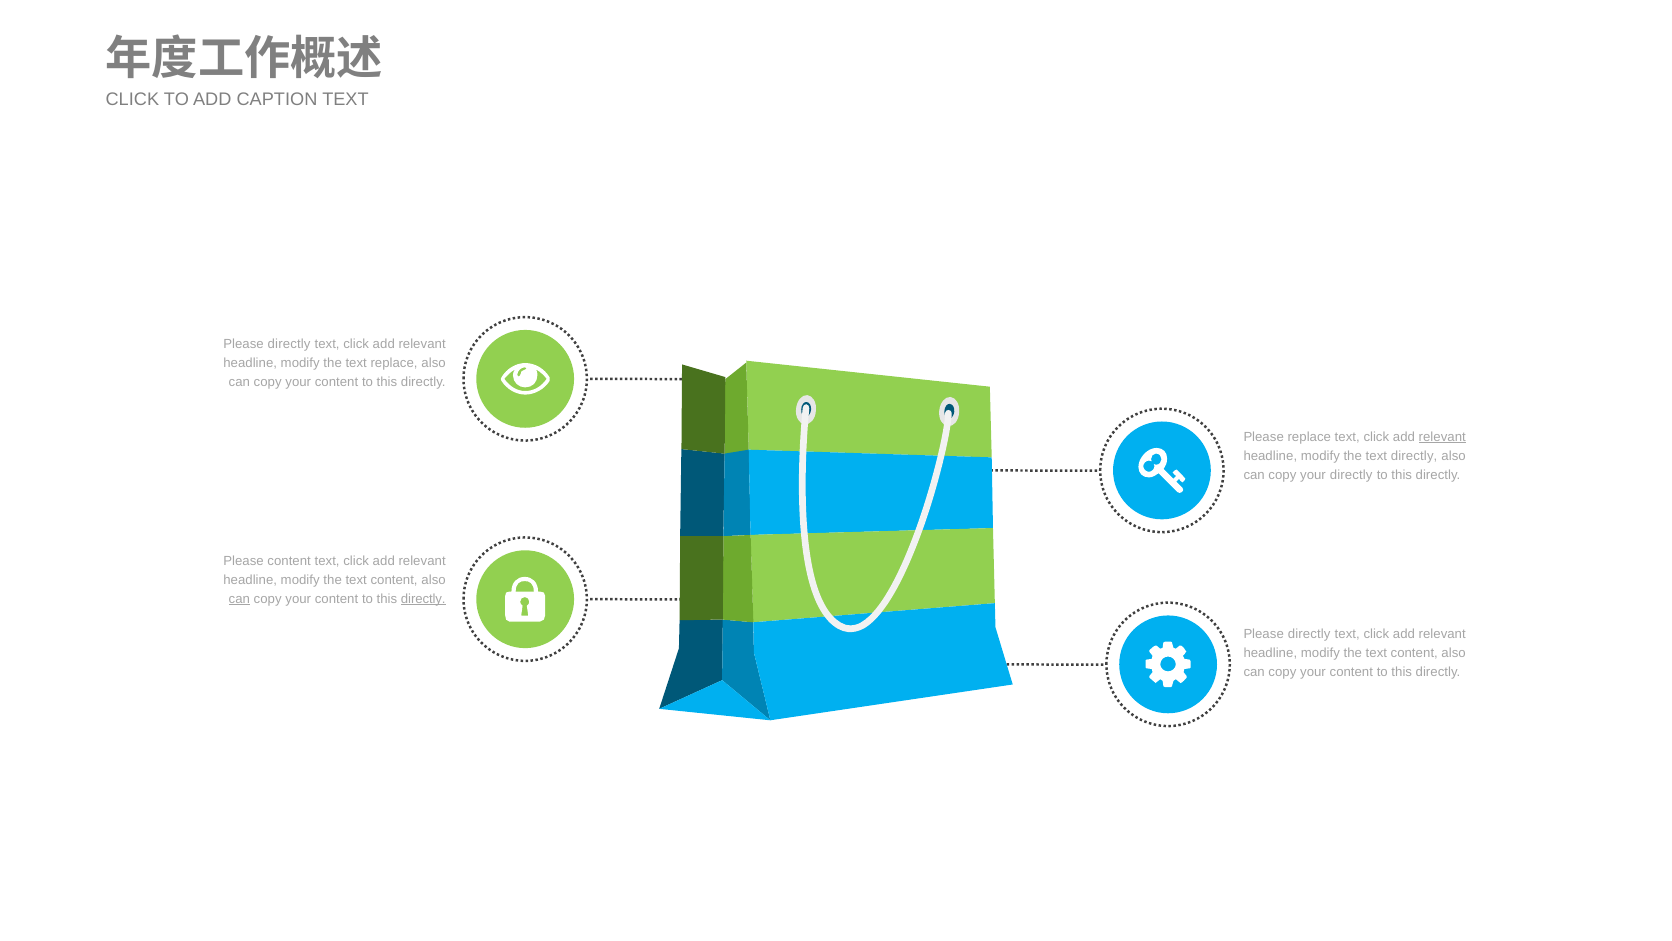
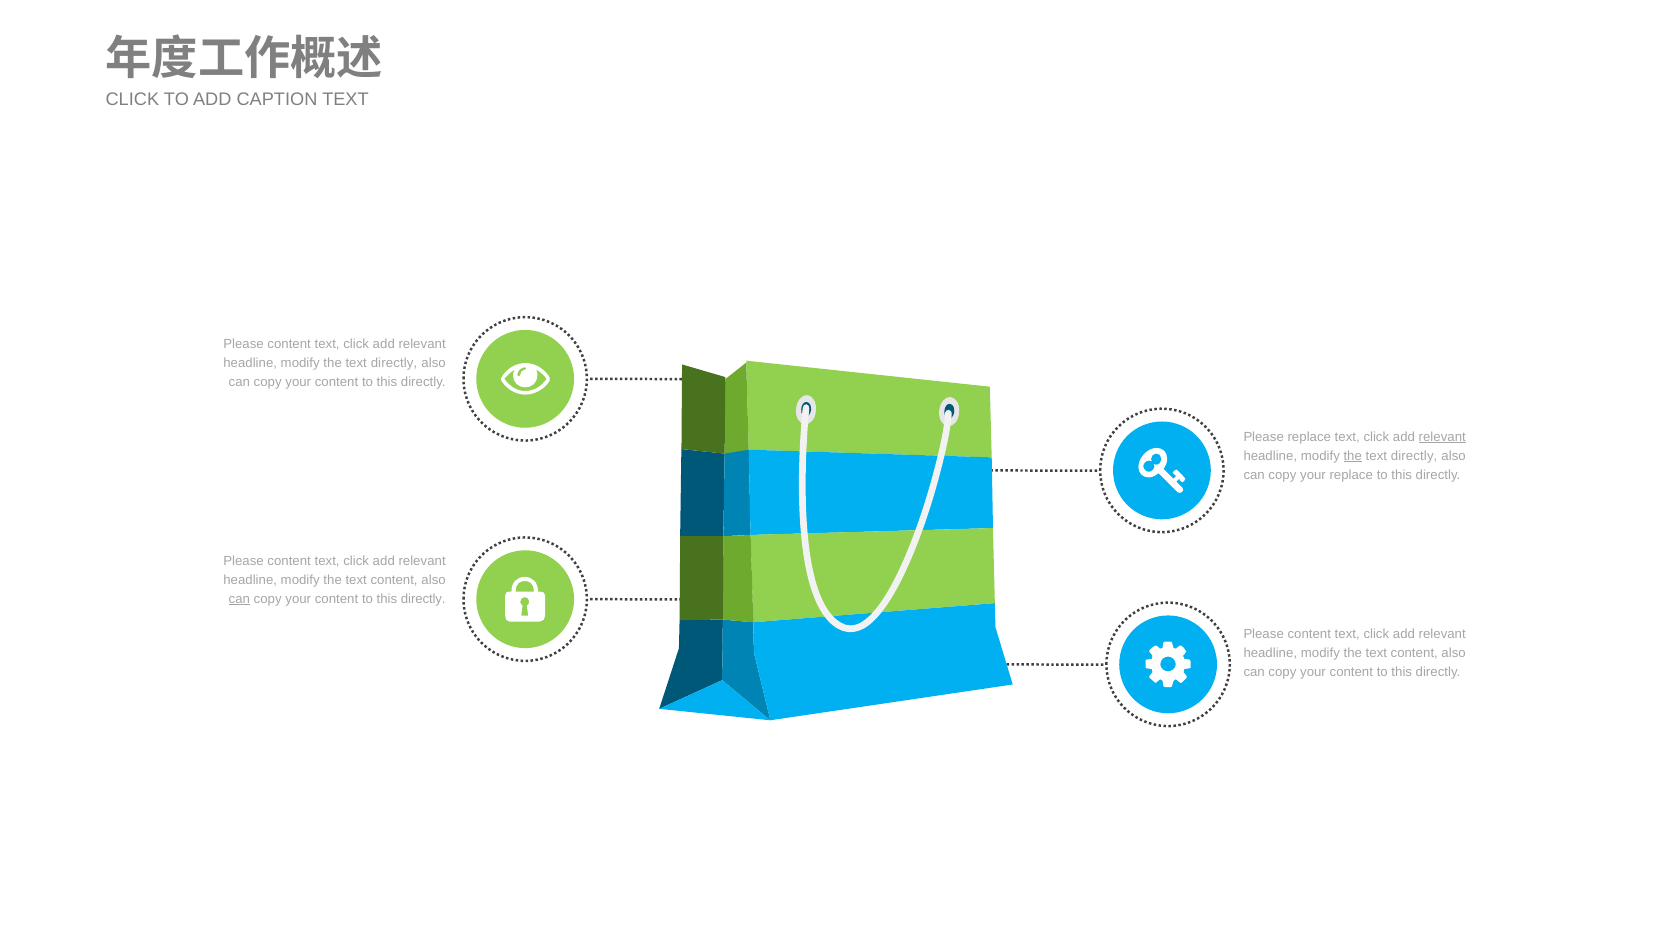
directly at (289, 344): directly -> content
replace at (394, 363): replace -> directly
the at (1353, 456) underline: none -> present
your directly: directly -> replace
directly at (423, 599) underline: present -> none
directly at (1309, 633): directly -> content
